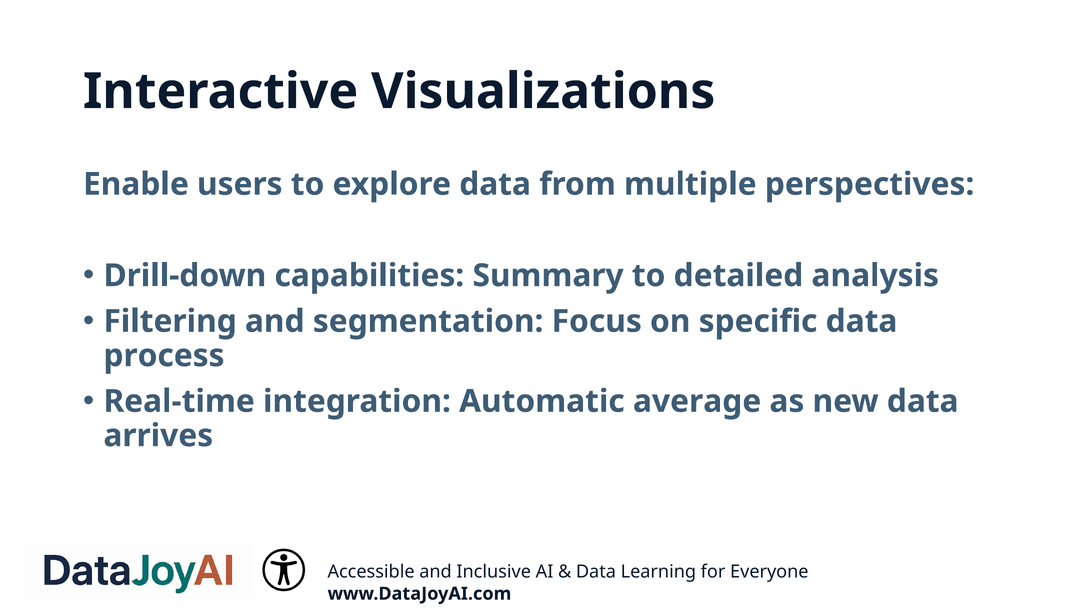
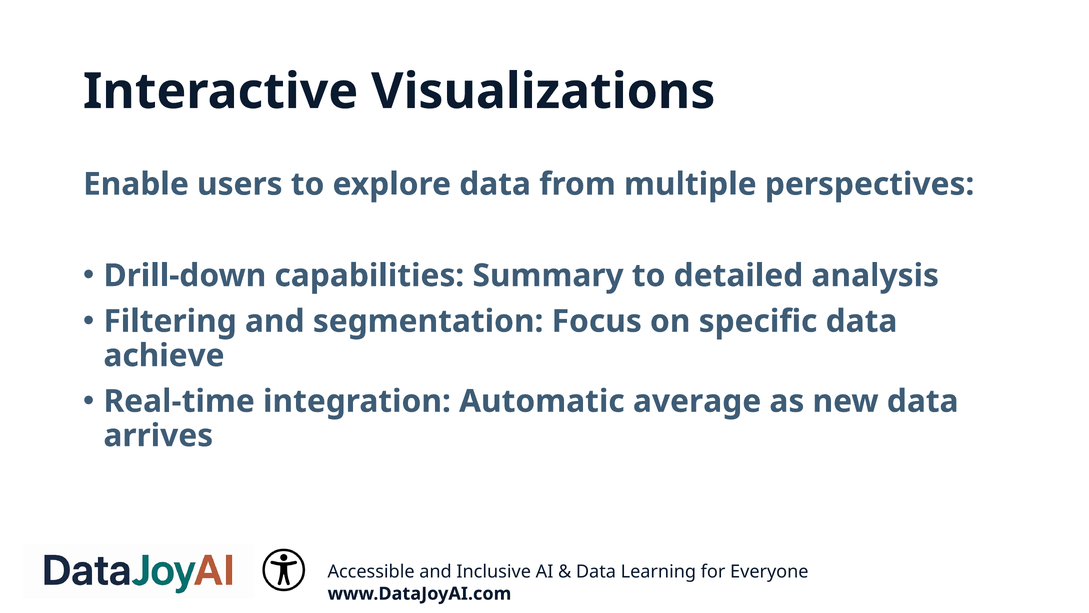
process: process -> achieve
